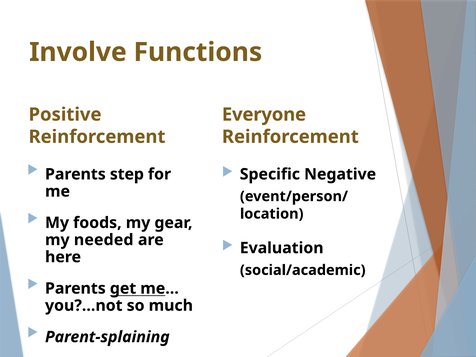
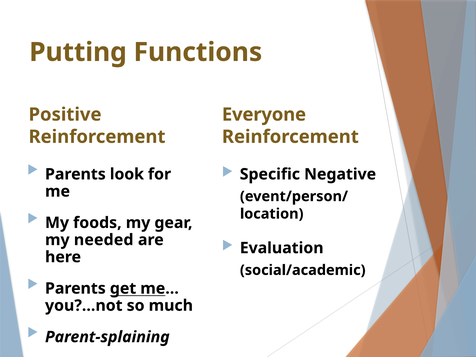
Involve: Involve -> Putting
step: step -> look
